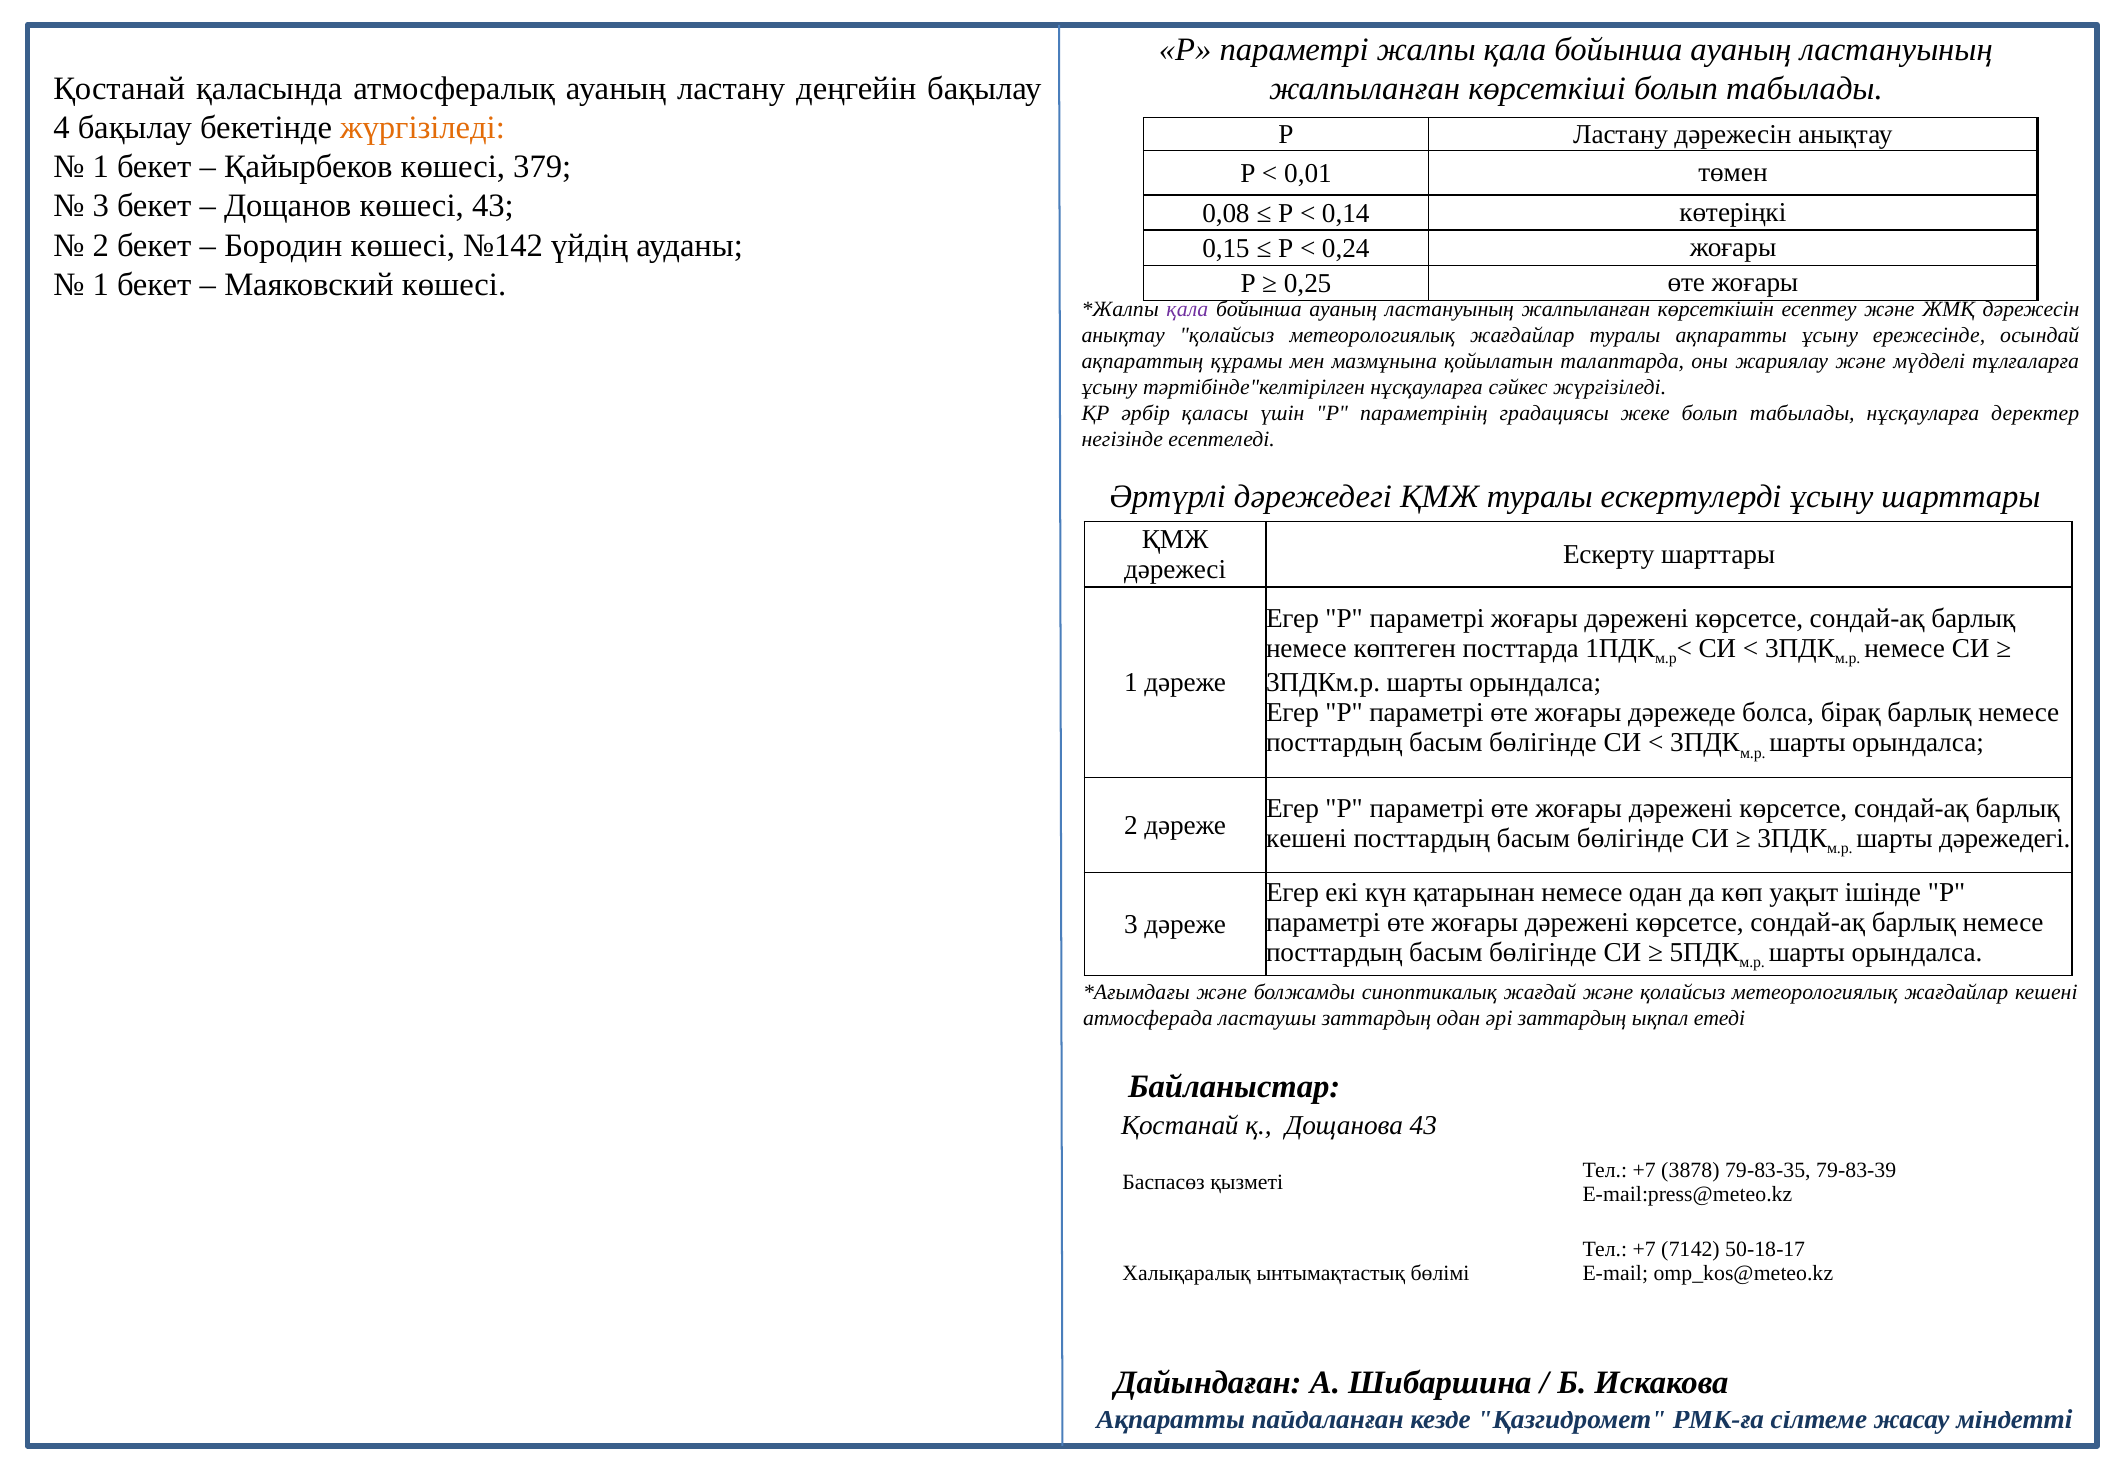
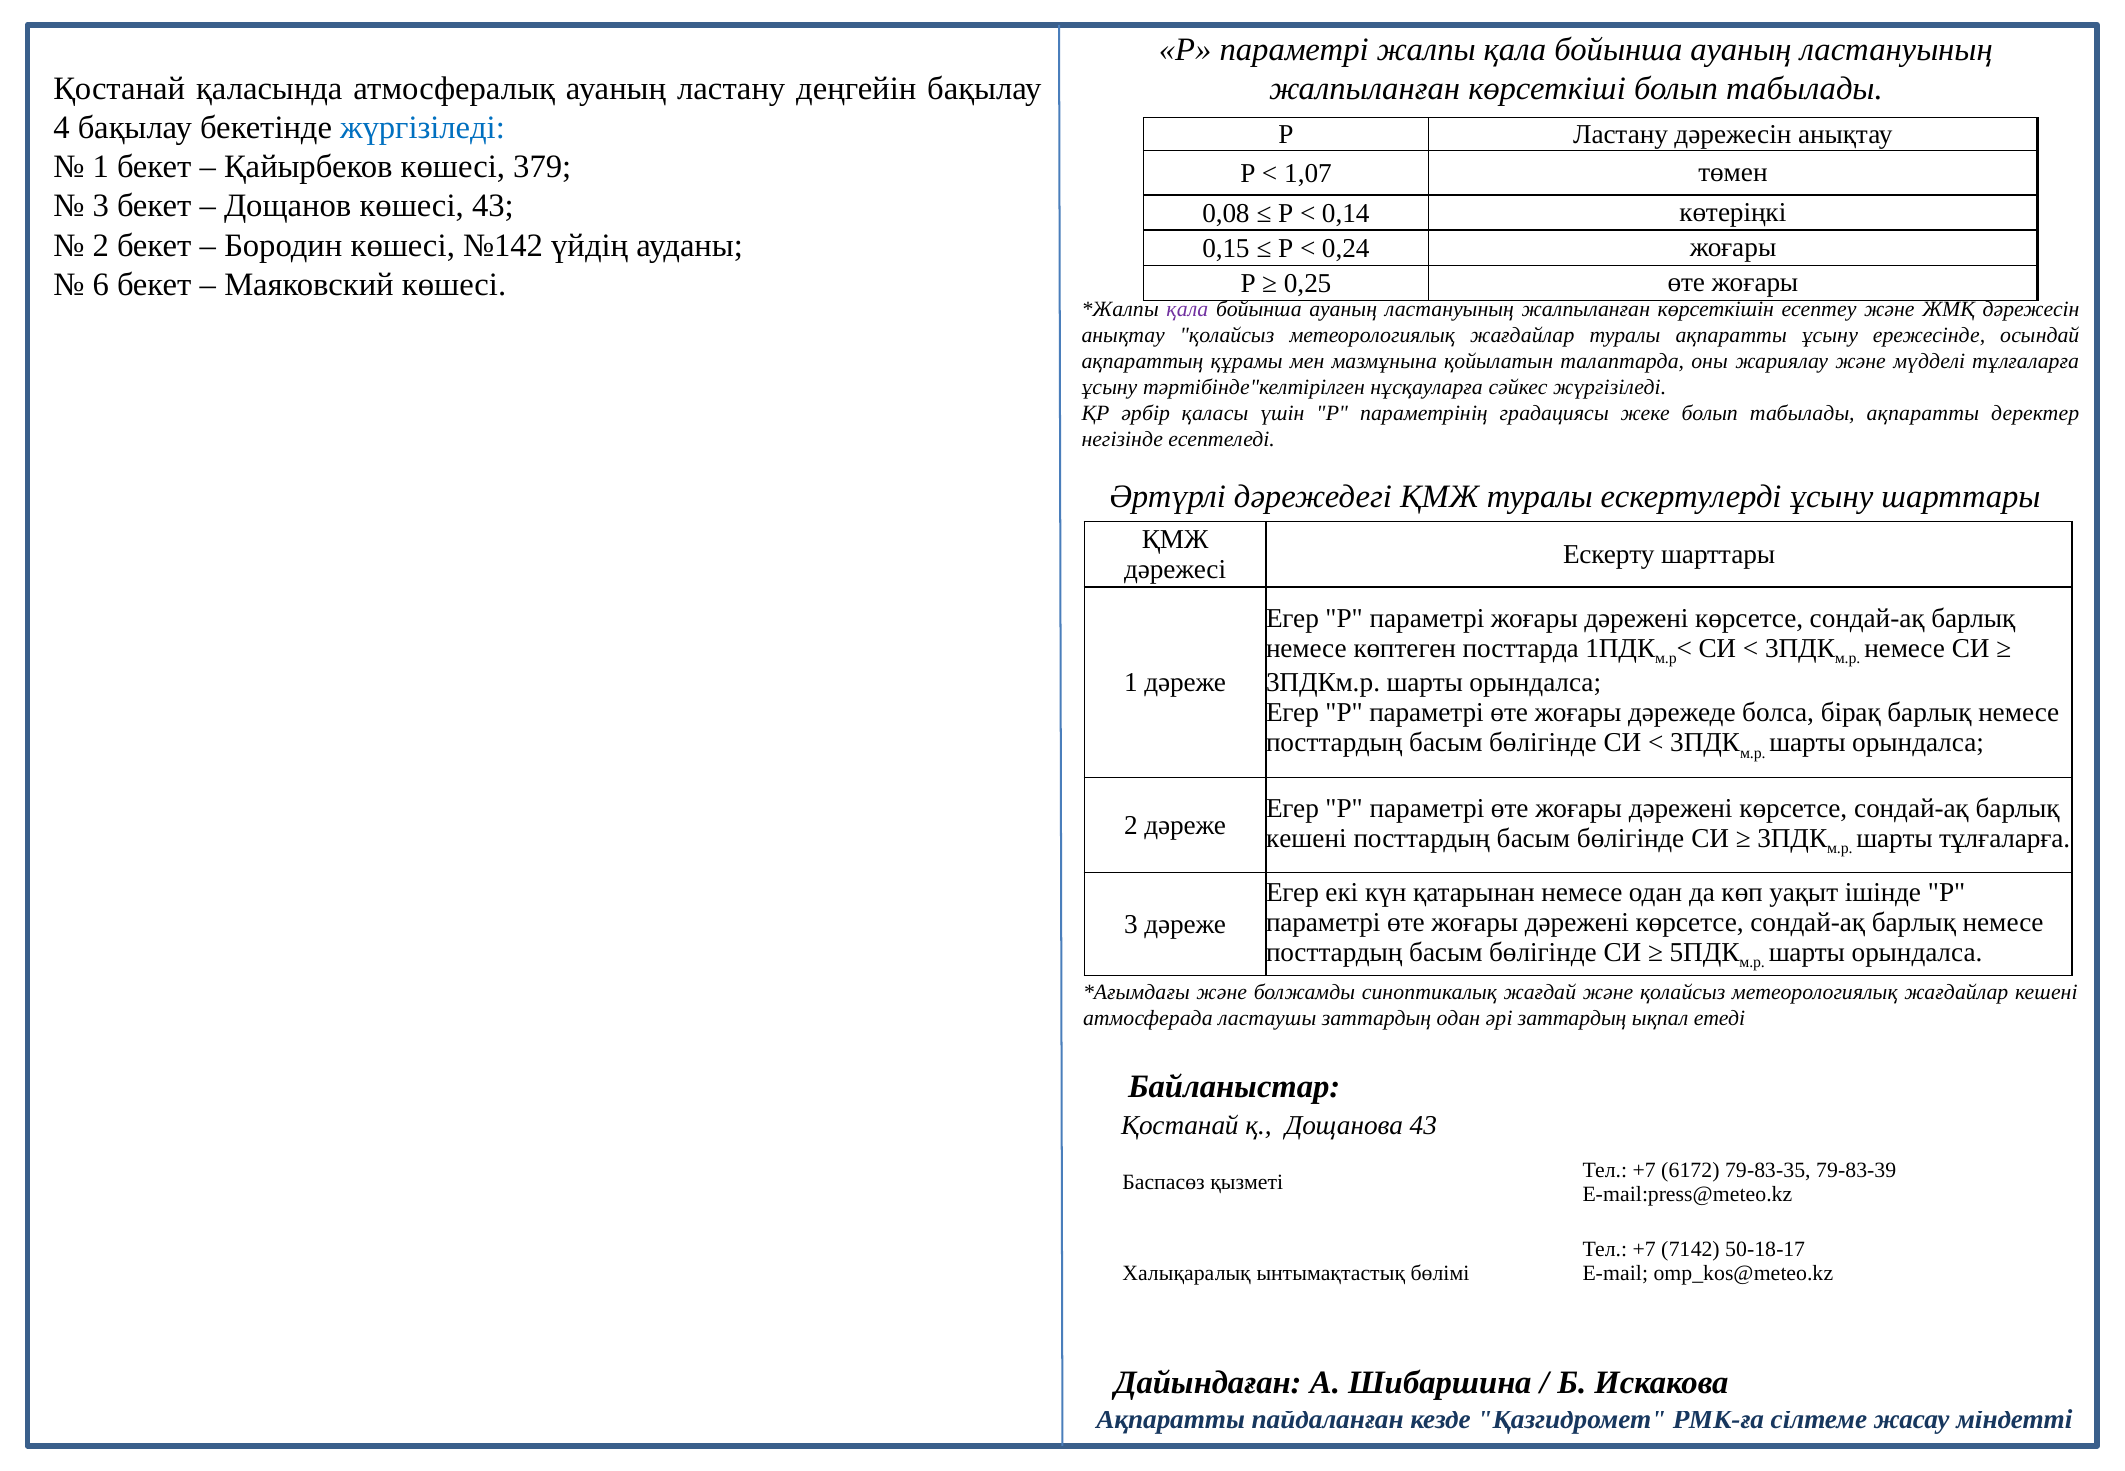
жүргізіледі at (422, 128) colour: orange -> blue
0,01: 0,01 -> 1,07
1 at (101, 285): 1 -> 6
табылады нұсқауларға: нұсқауларға -> ақпаратты
шарты дәрежедегі: дәрежедегі -> тұлғаларға
3878: 3878 -> 6172
